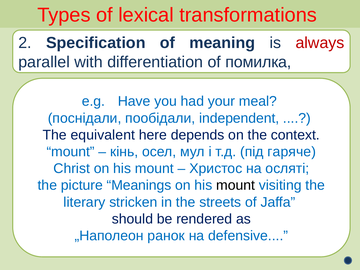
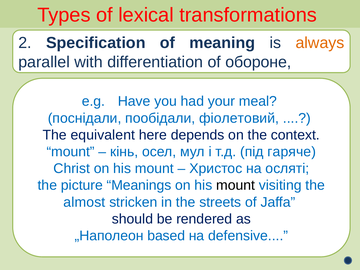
always colour: red -> orange
помилка: помилка -> обороне
independent: independent -> фіолетовий
literаrу: literаrу -> almost
ранок: ранок -> based
